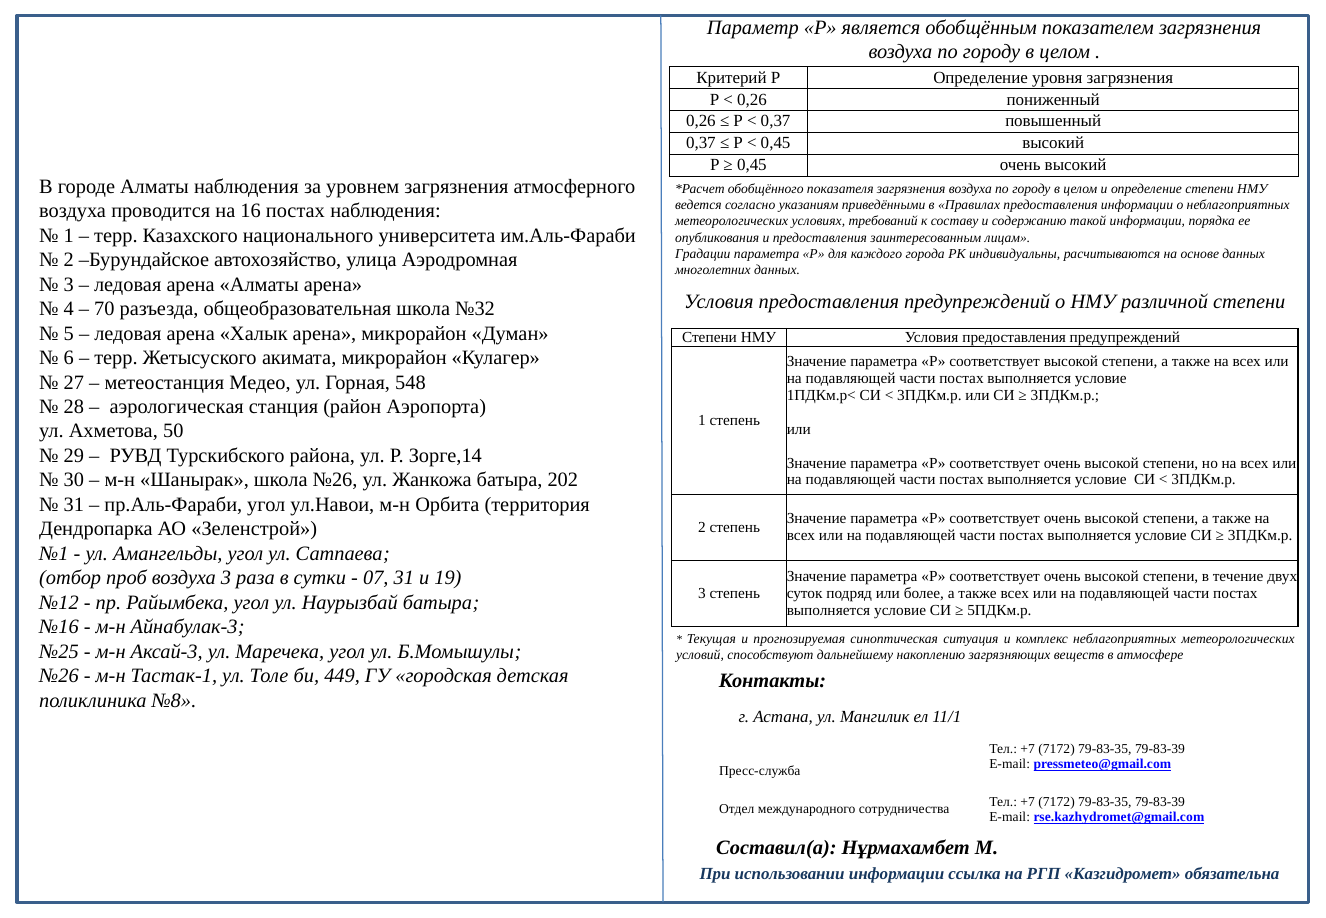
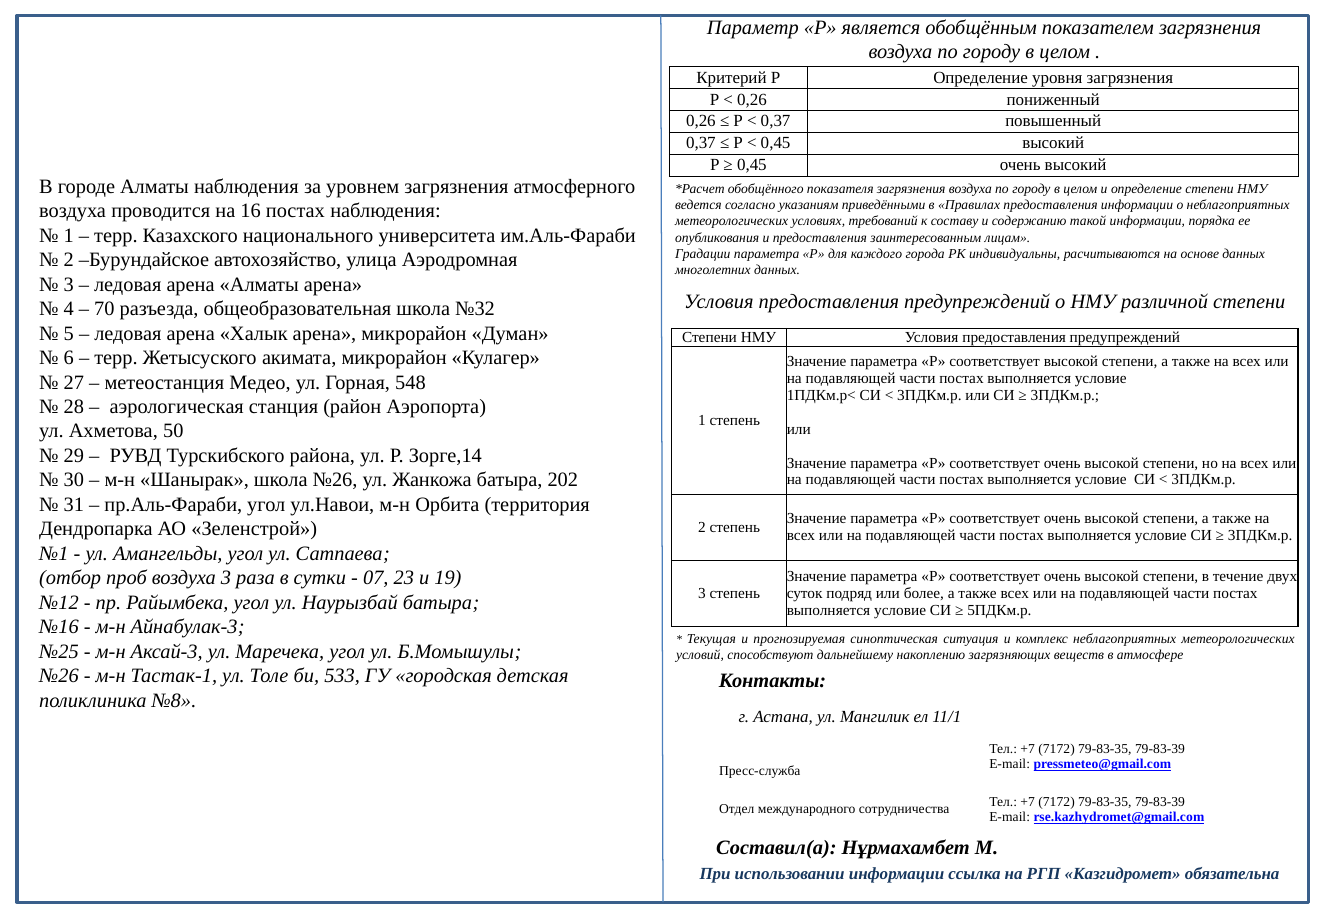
07 31: 31 -> 23
449: 449 -> 533
